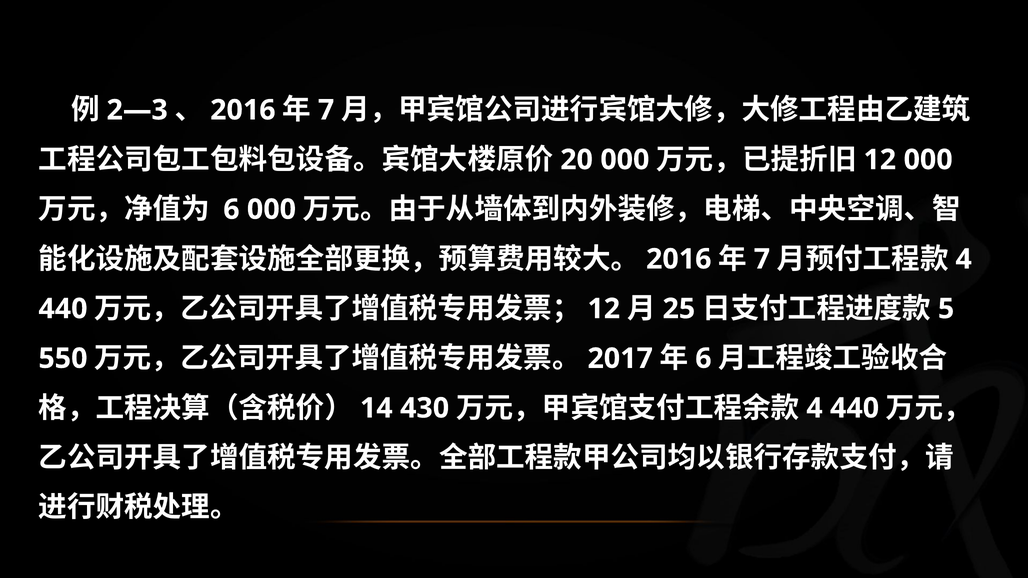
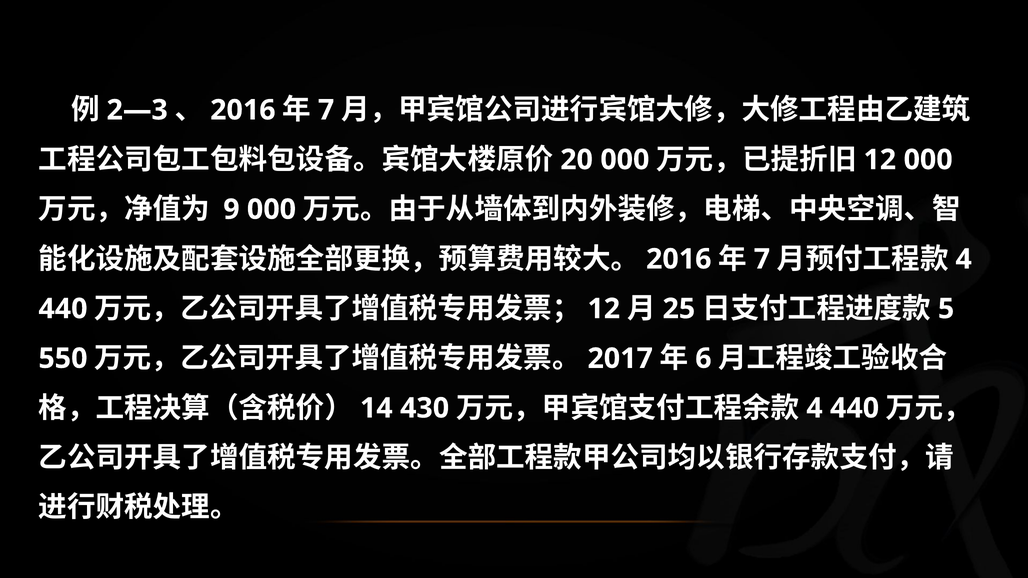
6 at (231, 210): 6 -> 9
